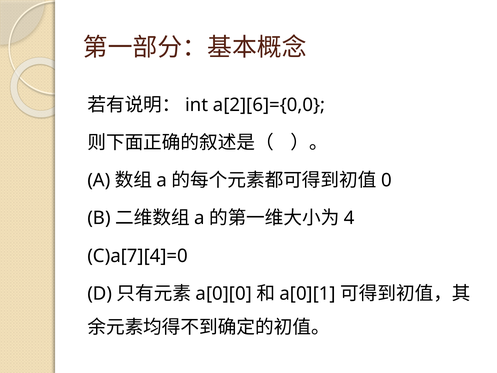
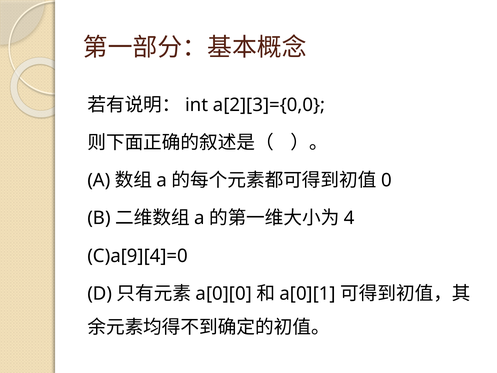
a[2][6]={0,0: a[2][6]={0,0 -> a[2][3]={0,0
C)a[7][4]=0: C)a[7][4]=0 -> C)a[9][4]=0
